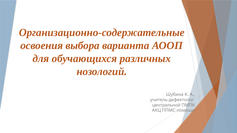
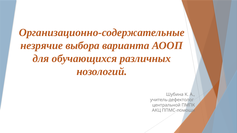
освоения: освоения -> незрячие
